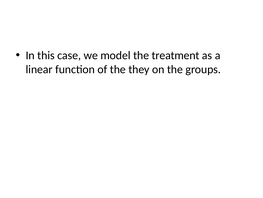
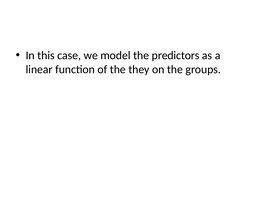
treatment: treatment -> predictors
